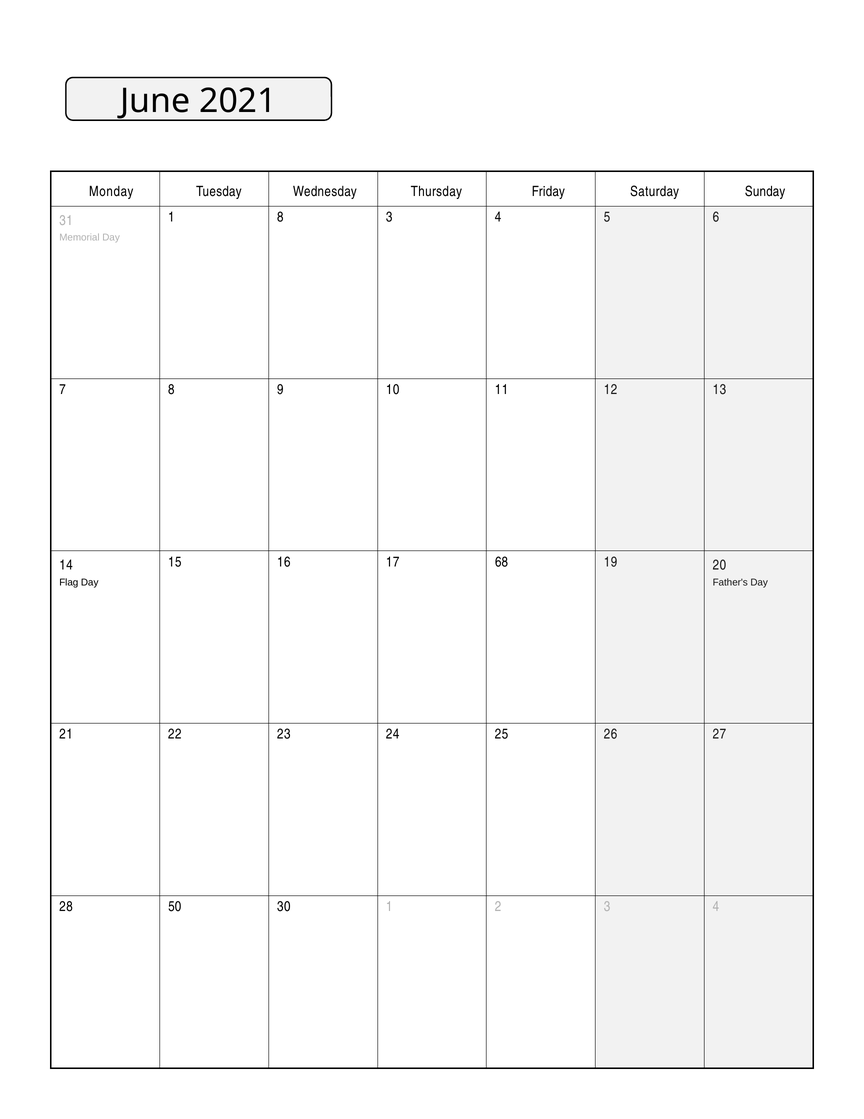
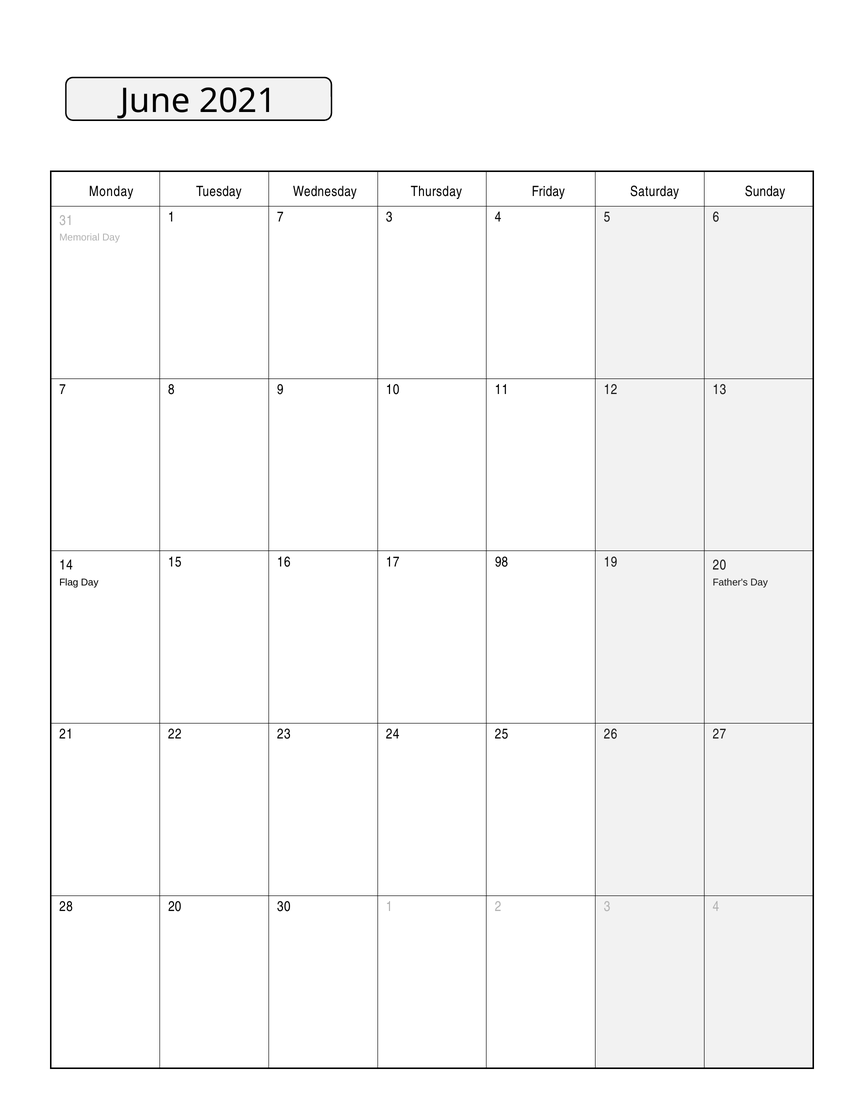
1 8: 8 -> 7
68: 68 -> 98
28 50: 50 -> 20
